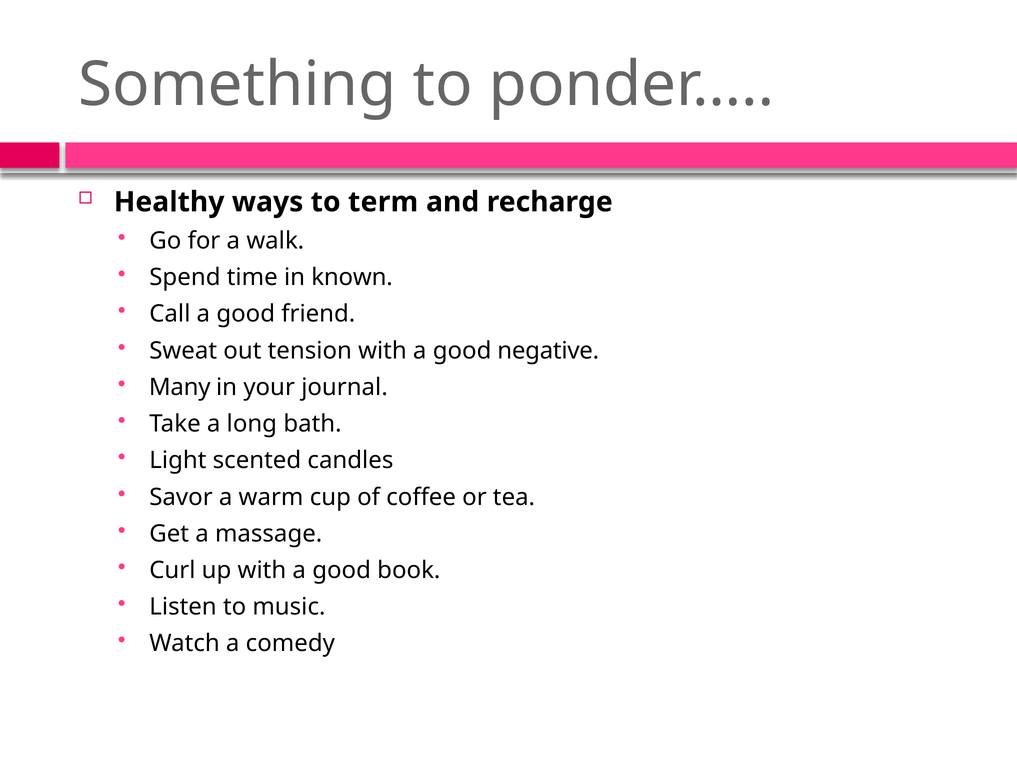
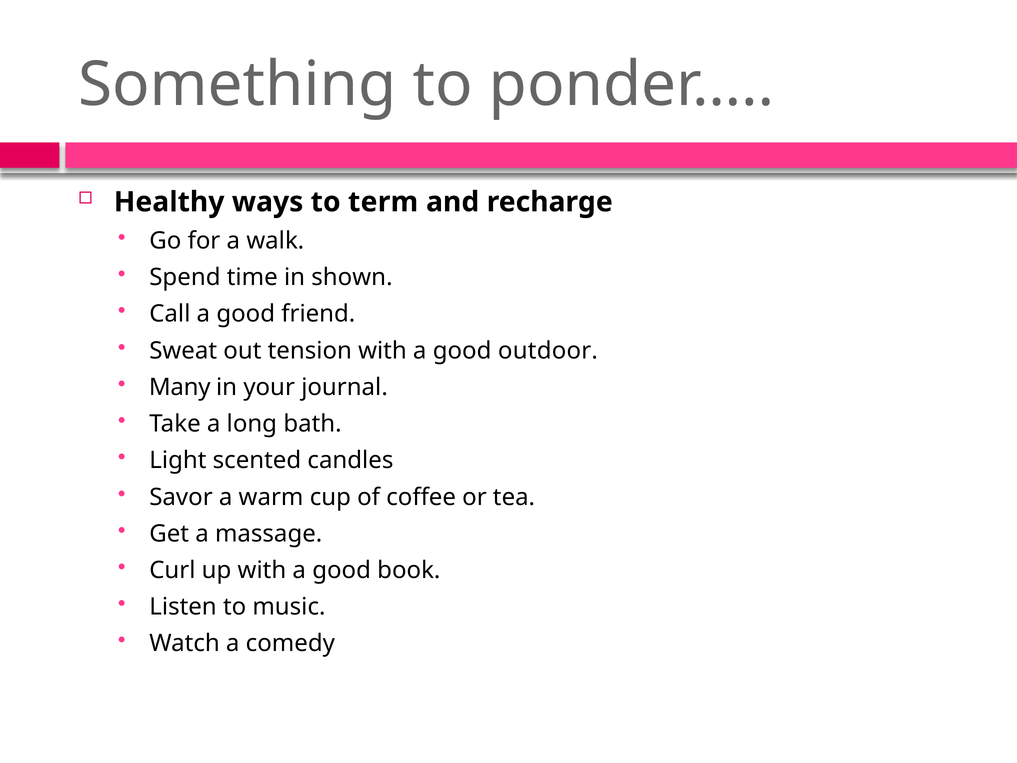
known: known -> shown
negative: negative -> outdoor
